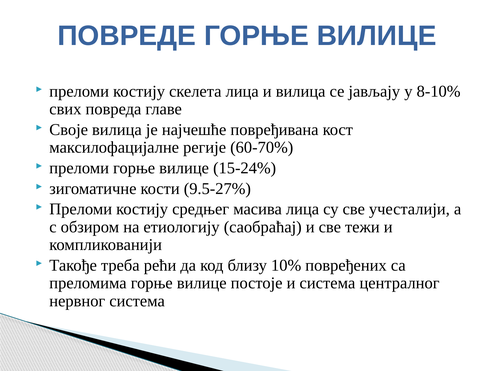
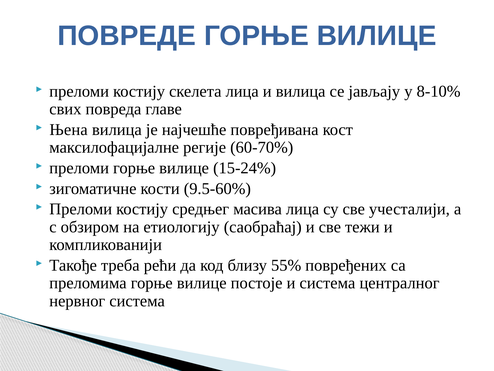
Своје: Своје -> Њена
9.5-27%: 9.5-27% -> 9.5-60%
10%: 10% -> 55%
